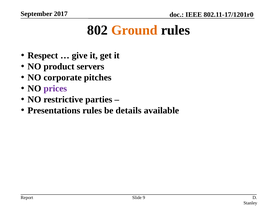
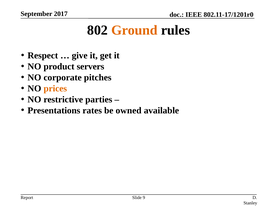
prices colour: purple -> orange
Presentations rules: rules -> rates
details: details -> owned
